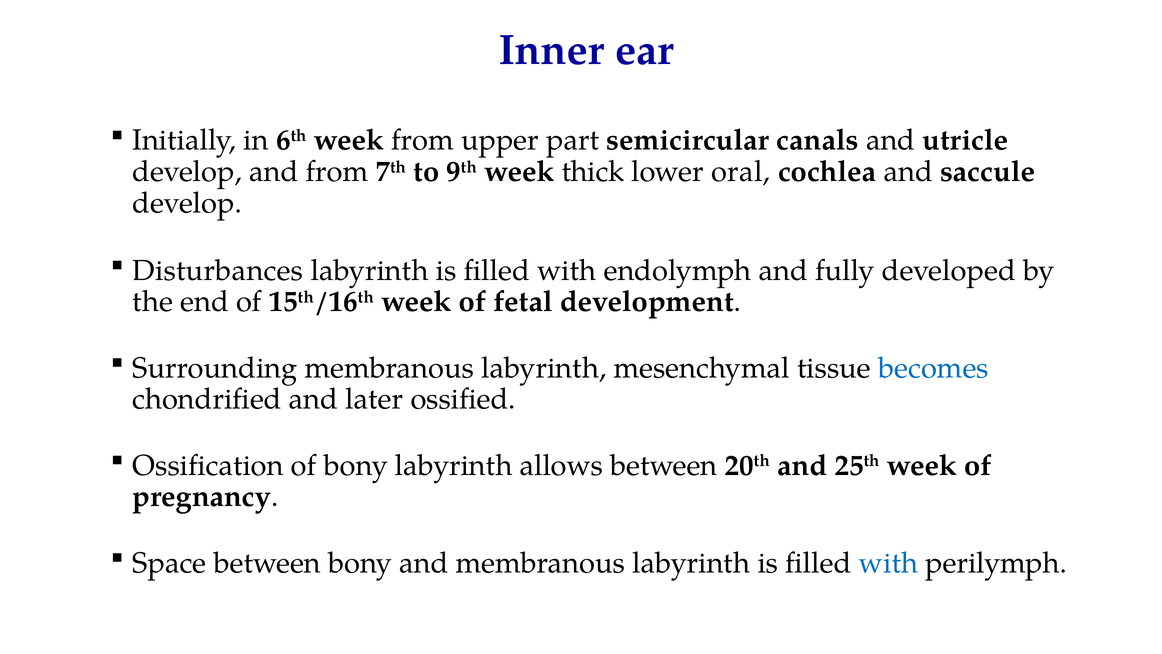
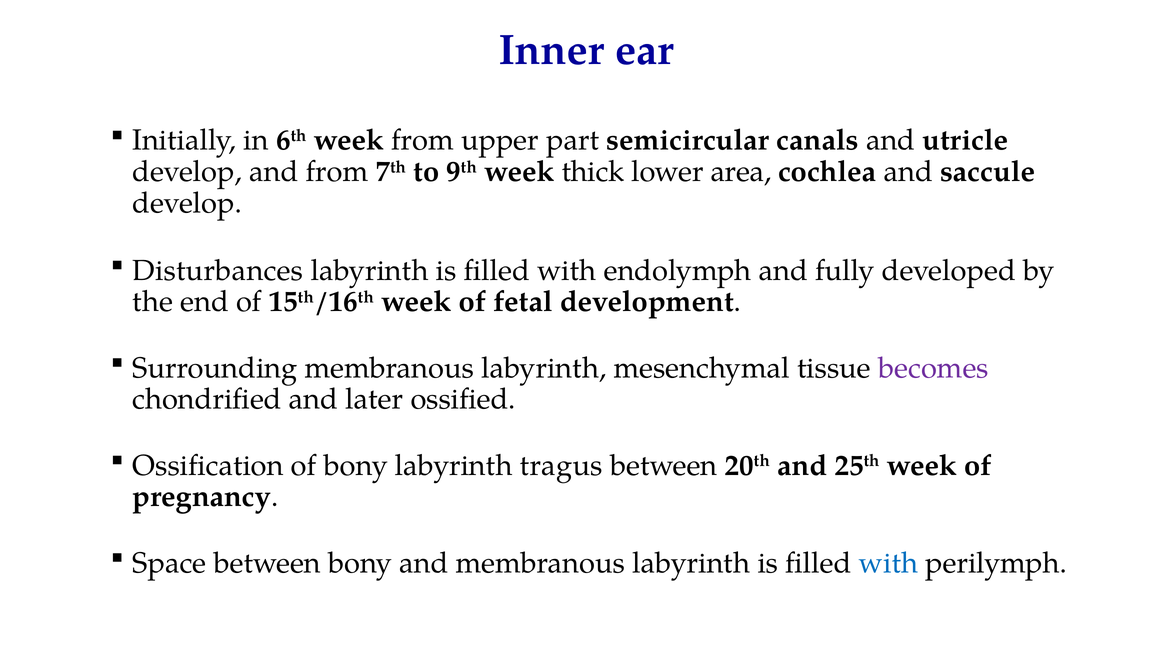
oral: oral -> area
becomes colour: blue -> purple
allows: allows -> tragus
